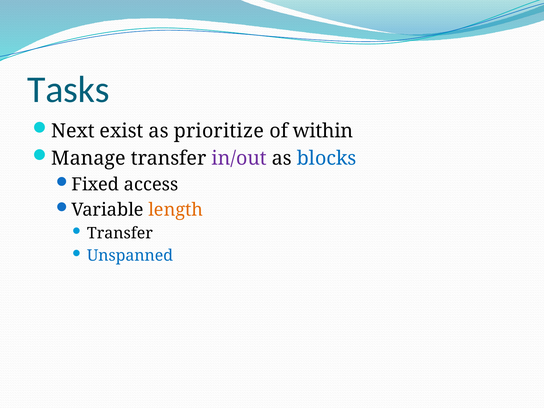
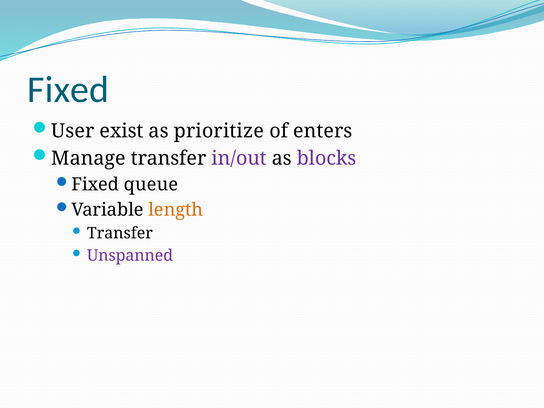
Tasks at (68, 90): Tasks -> Fixed
Next: Next -> User
within: within -> enters
blocks colour: blue -> purple
access: access -> queue
Unspanned colour: blue -> purple
